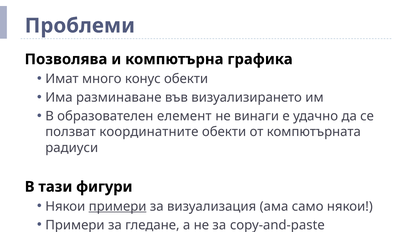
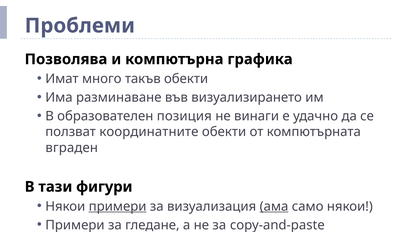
конус: конус -> такъв
елемент: елемент -> позиция
радиуси: радиуси -> вграден
ама underline: none -> present
